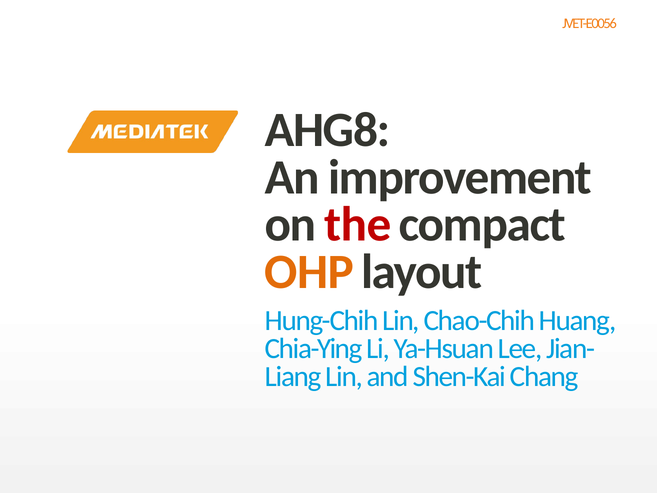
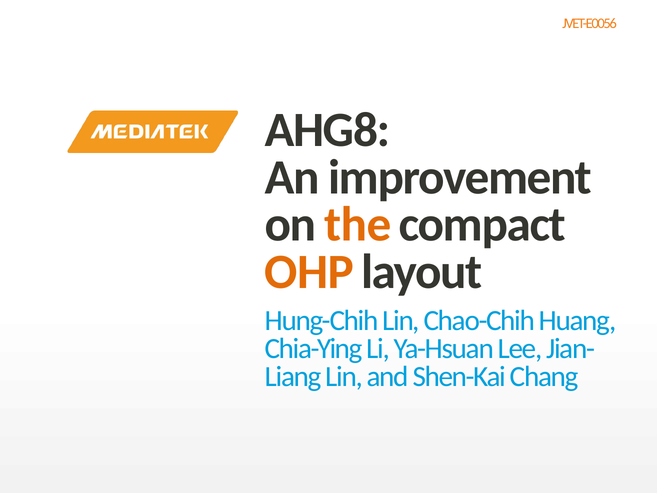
the colour: red -> orange
